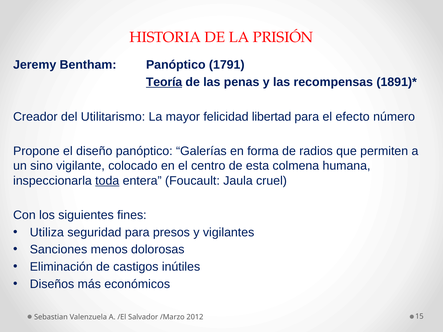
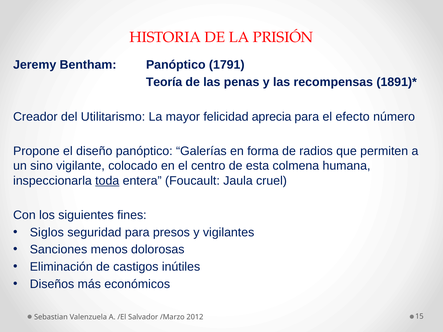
Teoría underline: present -> none
libertad: libertad -> aprecia
Utiliza: Utiliza -> Siglos
